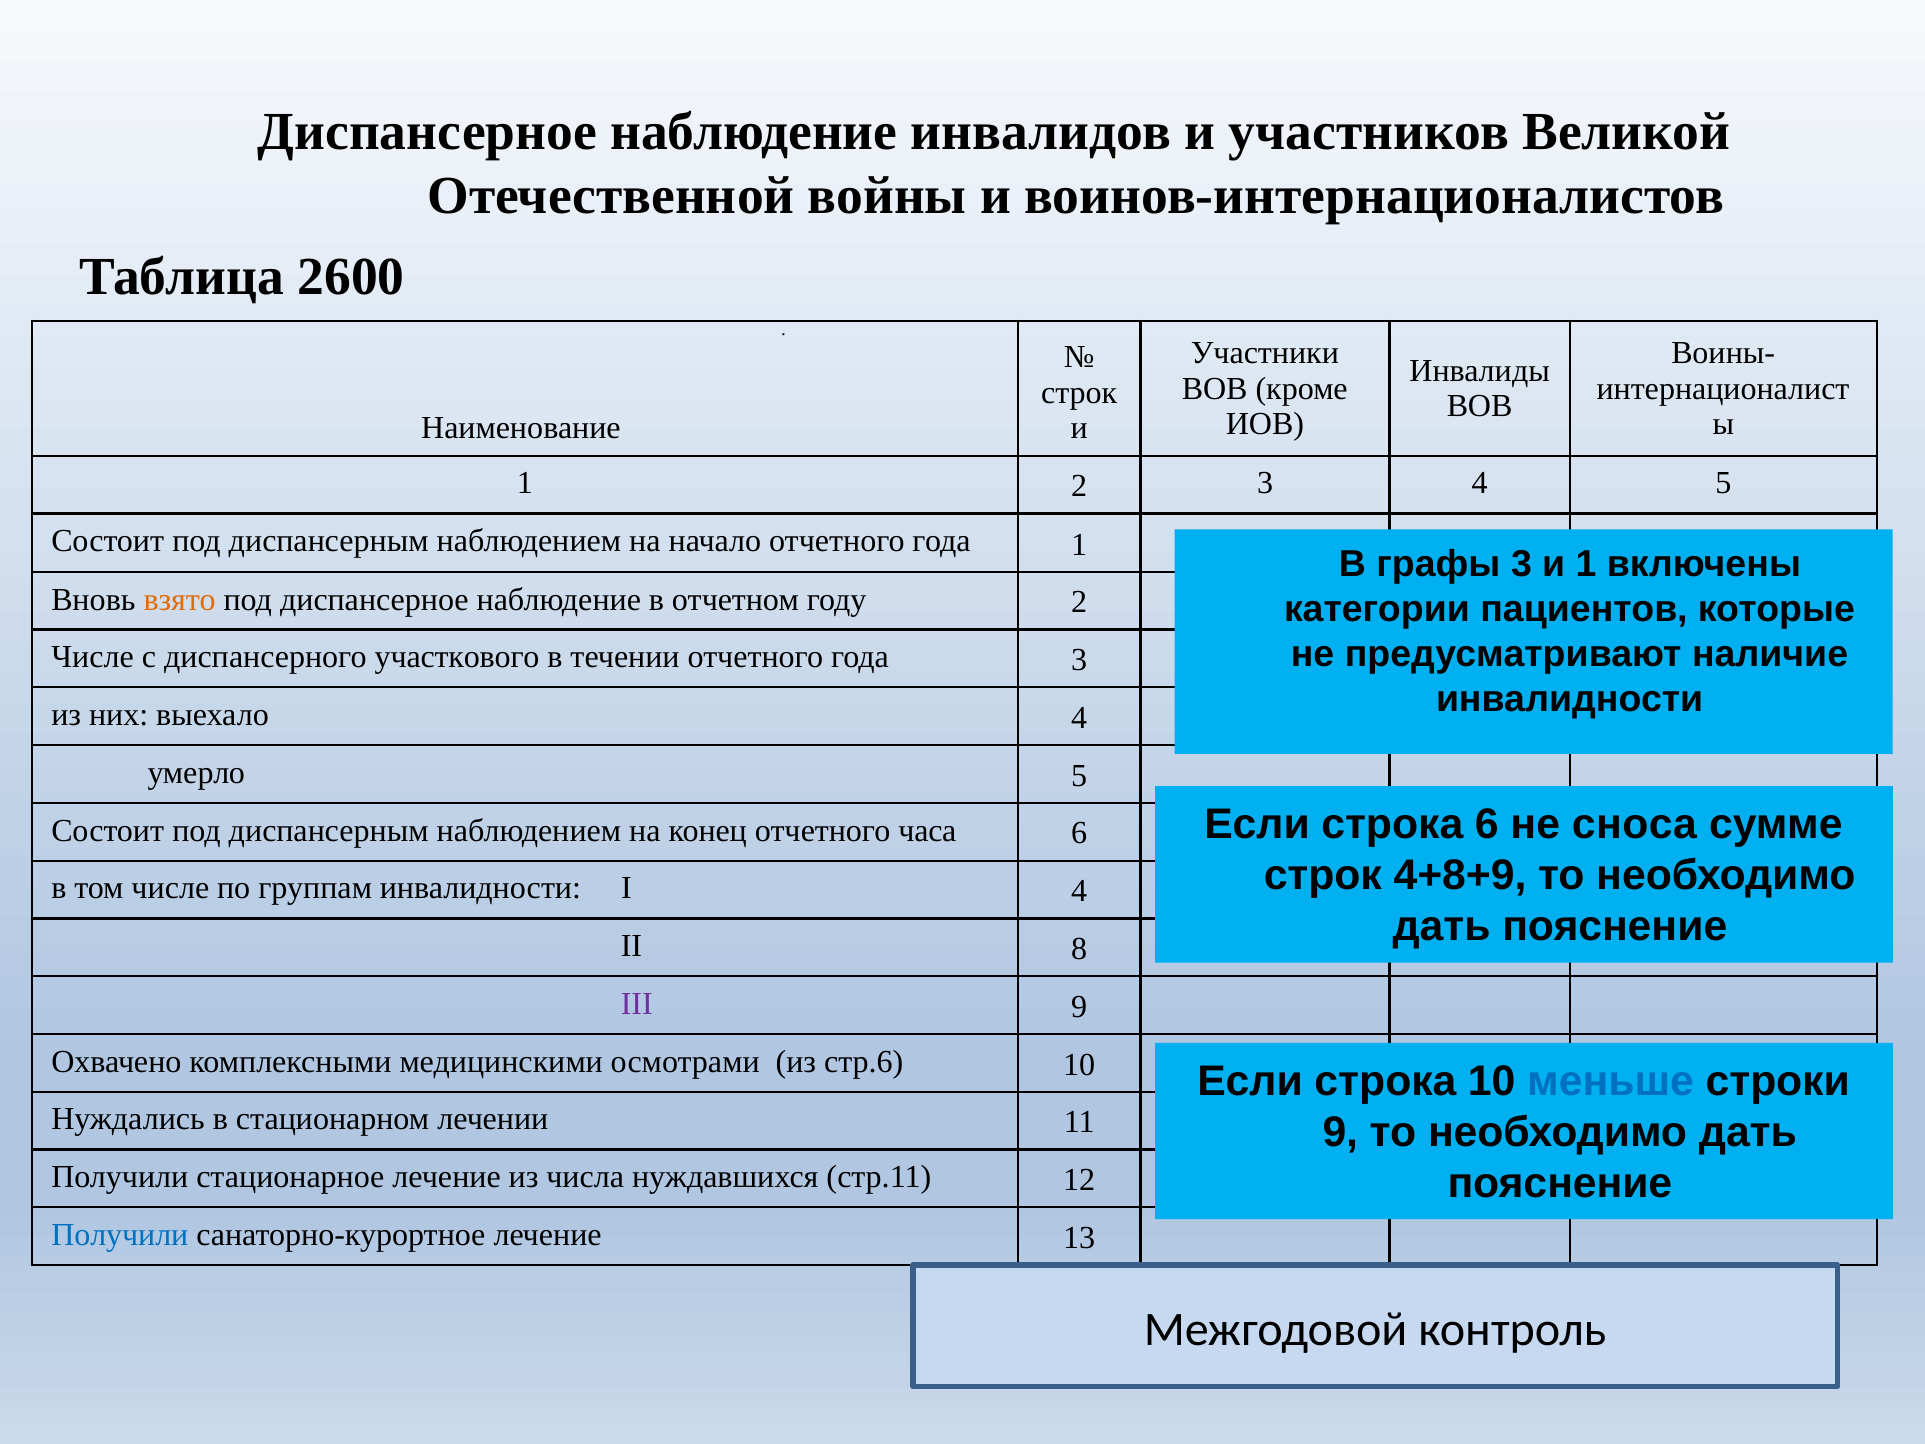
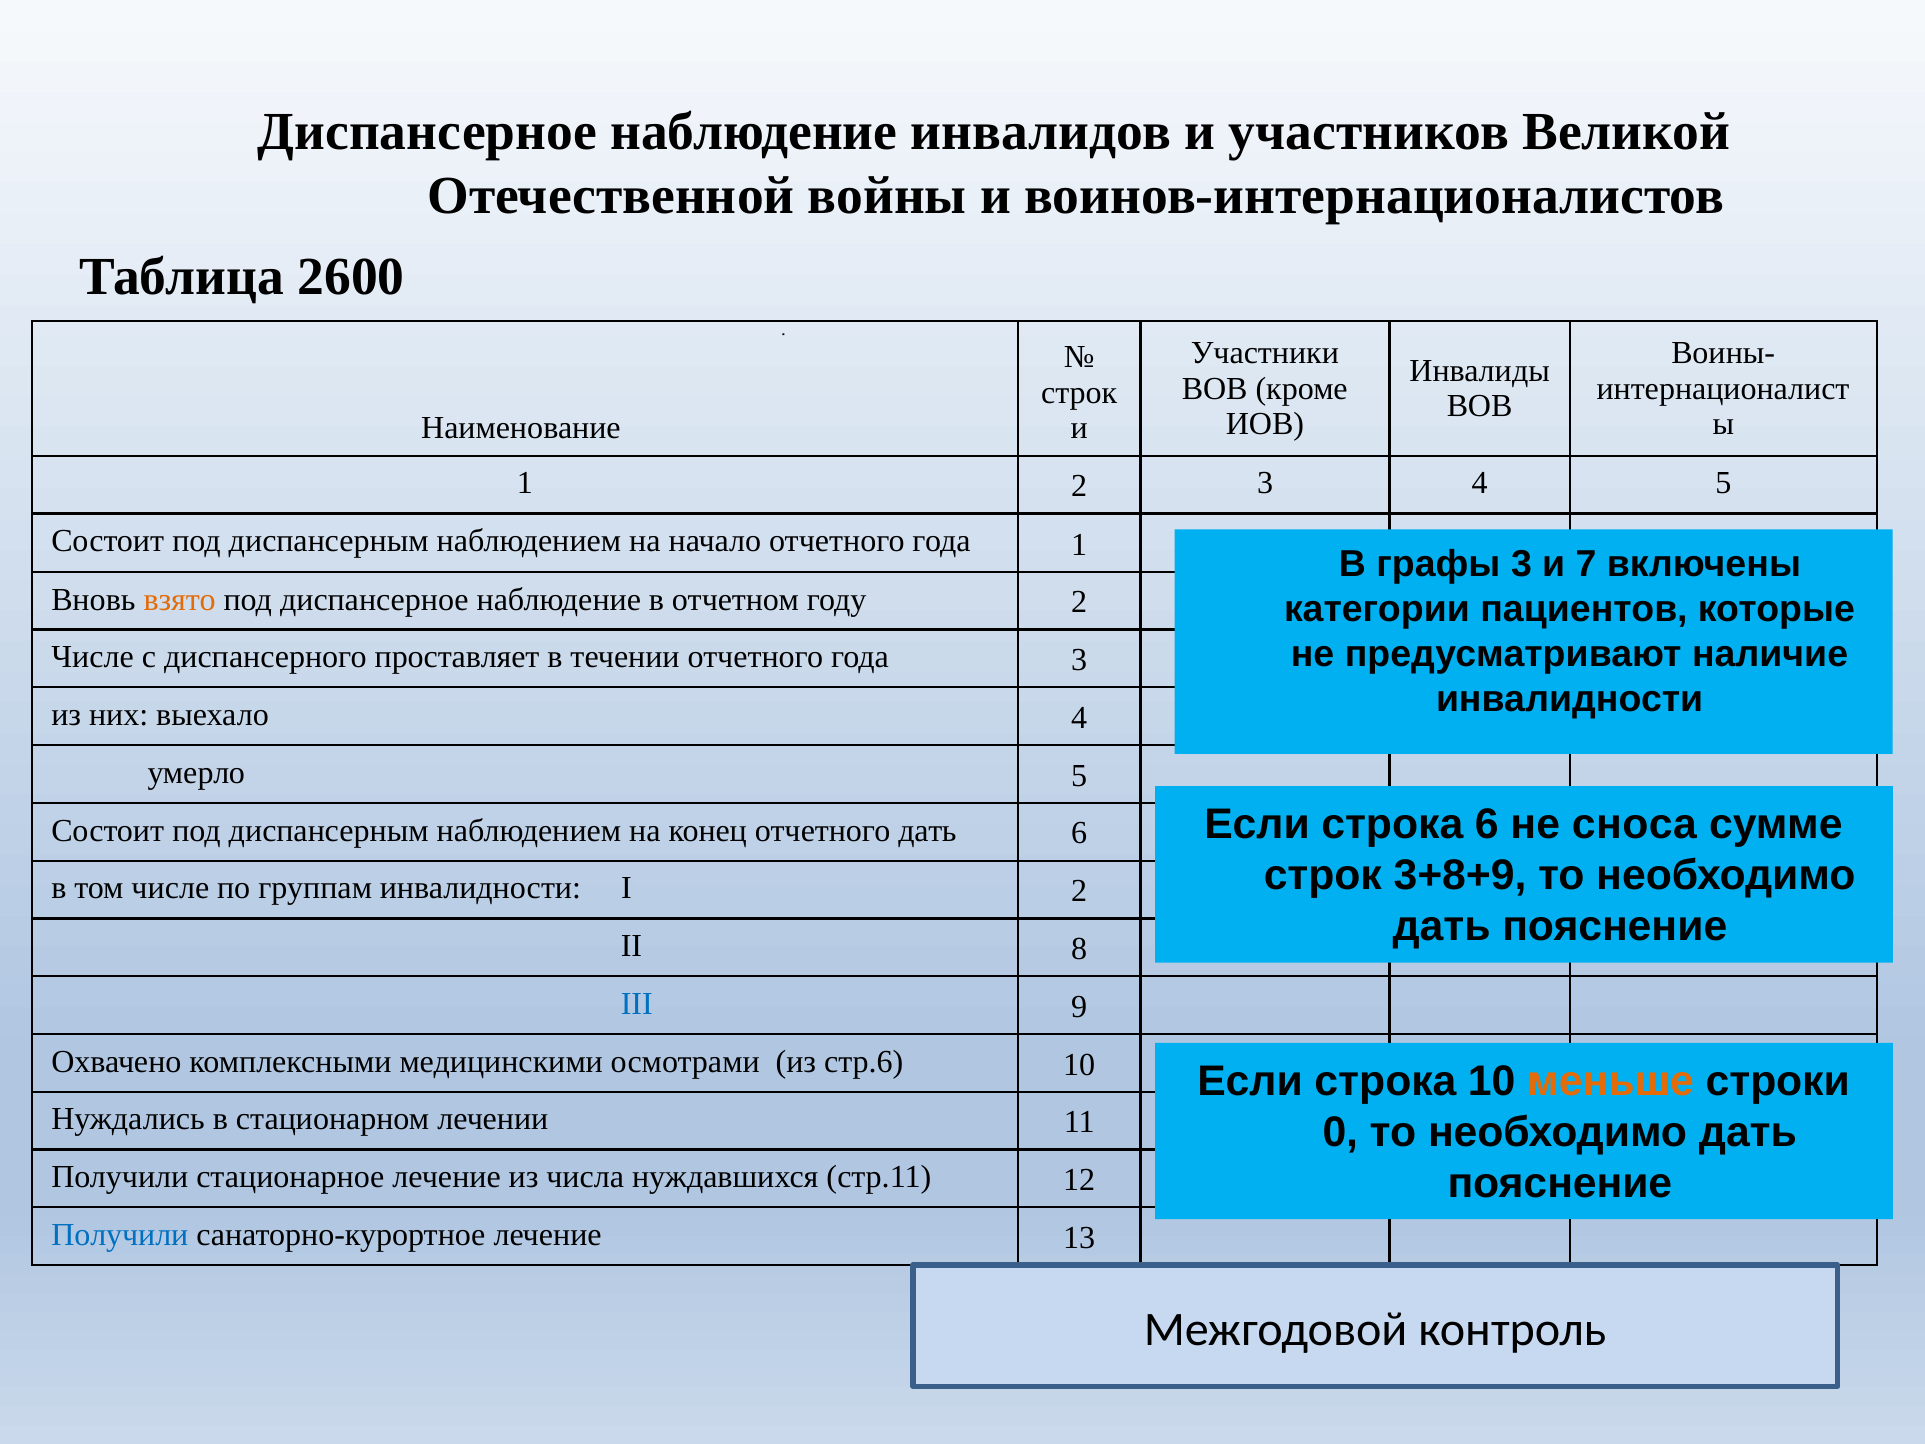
и 1: 1 -> 7
участкового: участкового -> проставляет
отчетного часа: часа -> дать
4+8+9: 4+8+9 -> 3+8+9
I 4: 4 -> 2
III colour: purple -> blue
меньше colour: blue -> orange
9 at (1340, 1132): 9 -> 0
